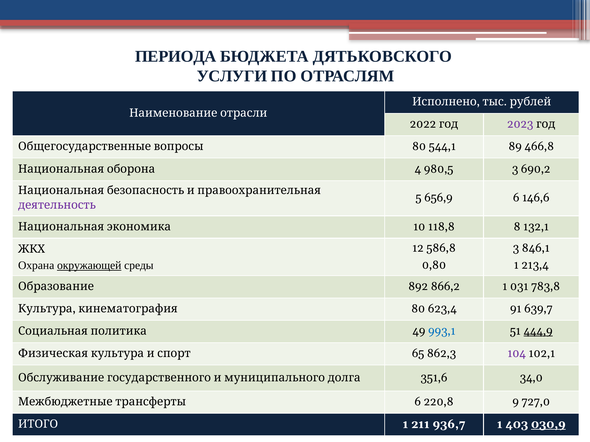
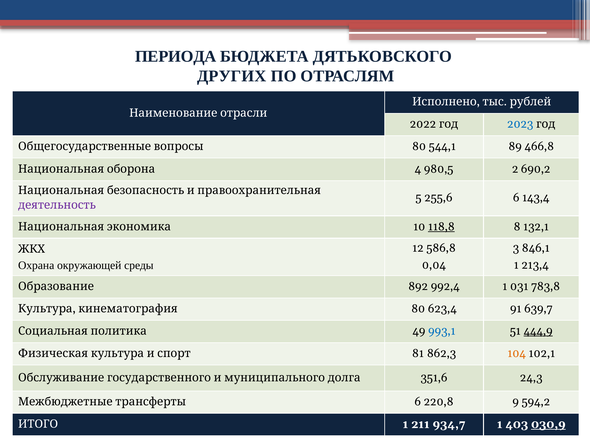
УСЛУГИ: УСЛУГИ -> ДРУГИХ
2023 colour: purple -> blue
980,5 3: 3 -> 2
656,9: 656,9 -> 255,6
146,6: 146,6 -> 143,4
118,8 underline: none -> present
окружающей underline: present -> none
0,80: 0,80 -> 0,04
866,2: 866,2 -> 992,4
65: 65 -> 81
104 colour: purple -> orange
34,0: 34,0 -> 24,3
727,0: 727,0 -> 594,2
936,7: 936,7 -> 934,7
